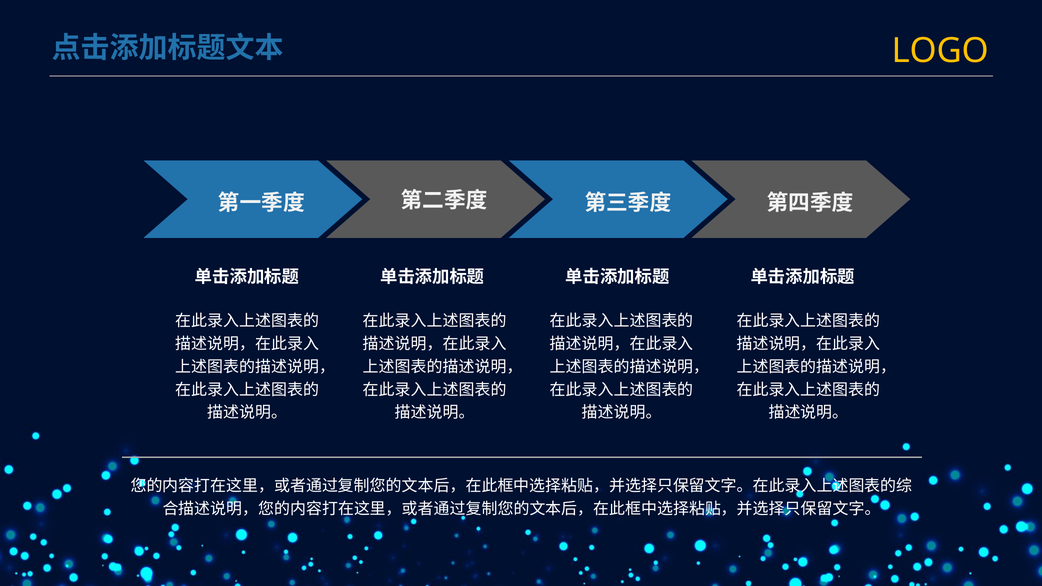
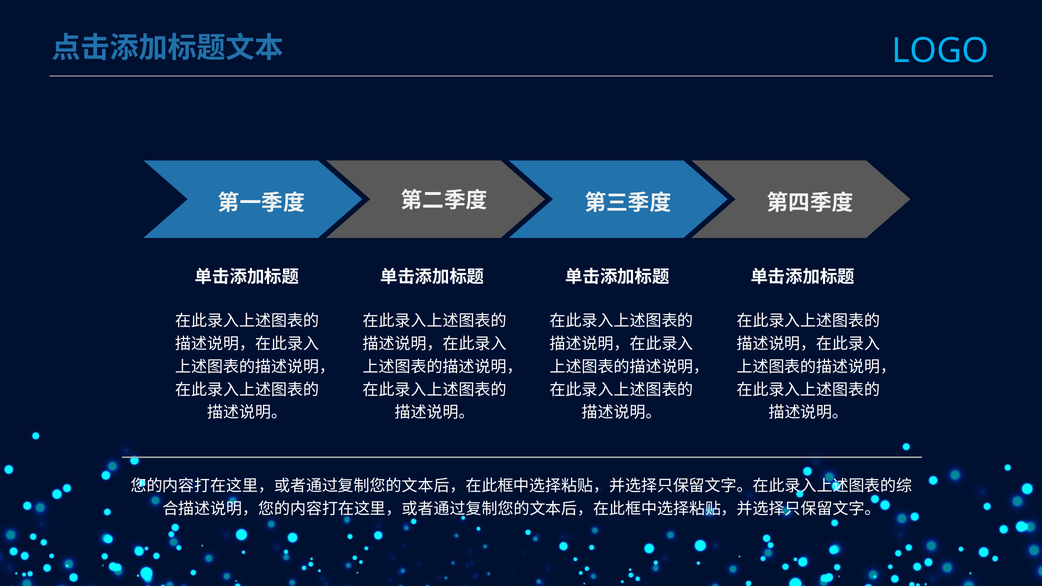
LOGO colour: yellow -> light blue
